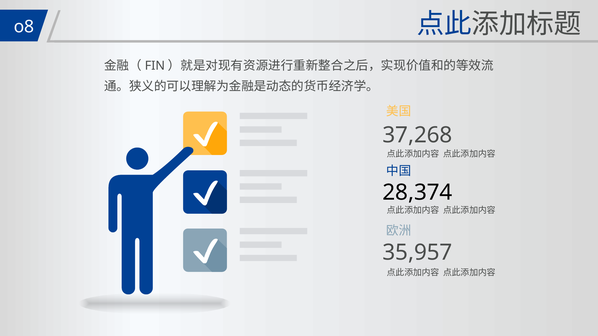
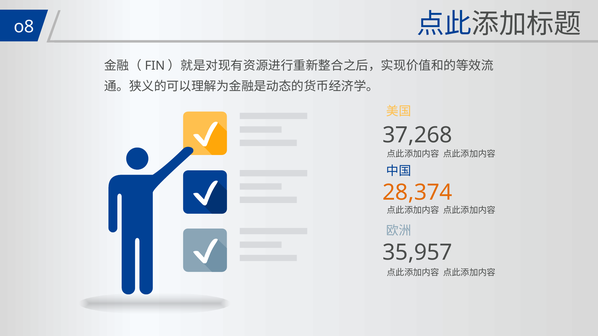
28,374 colour: black -> orange
